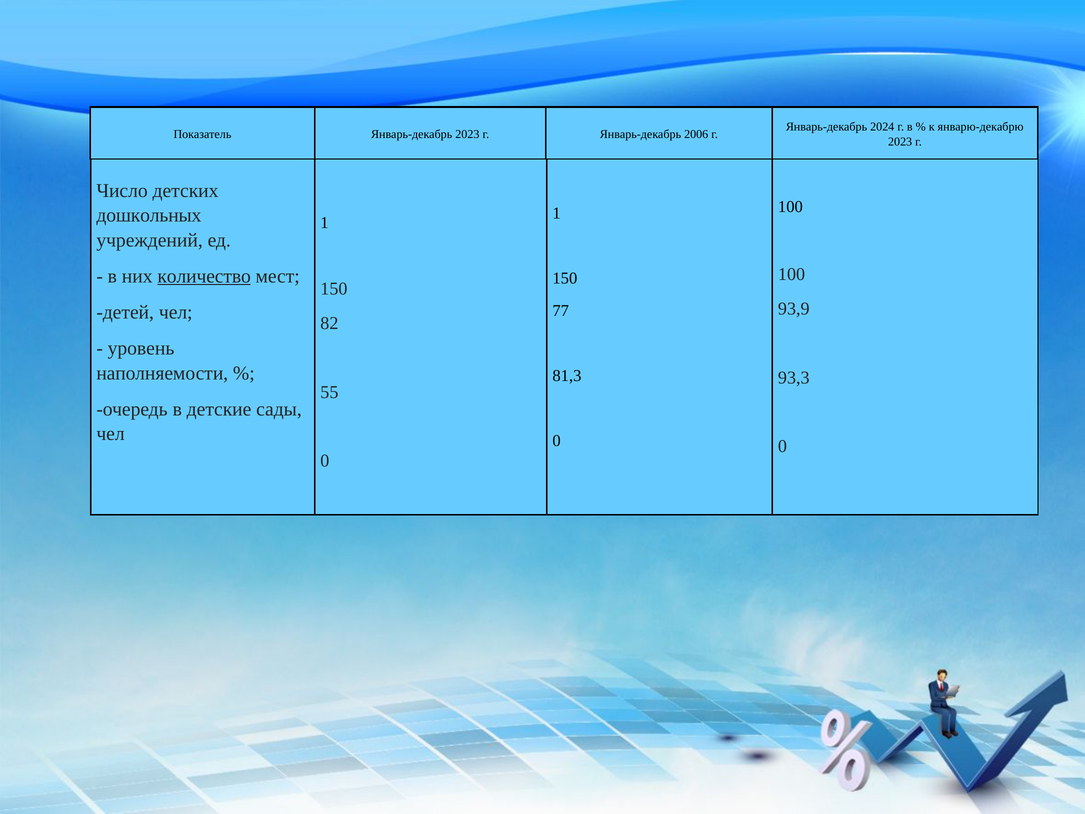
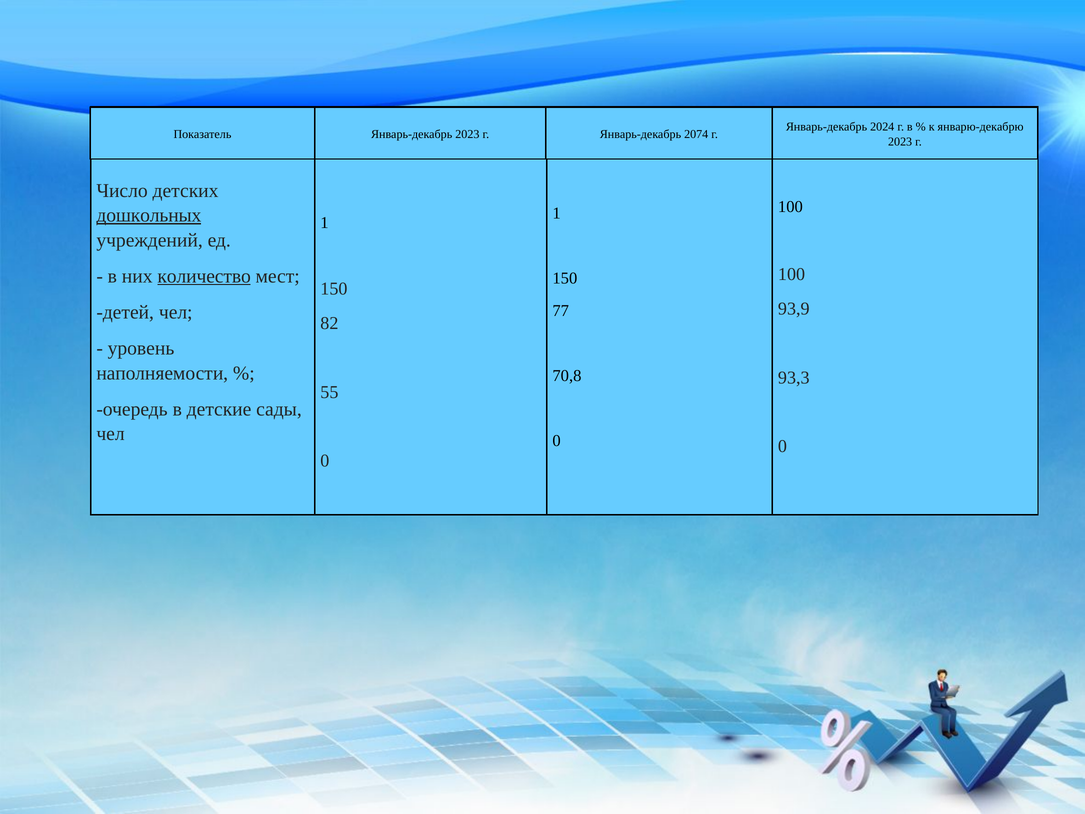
2006: 2006 -> 2074
дошкольных underline: none -> present
81,3: 81,3 -> 70,8
